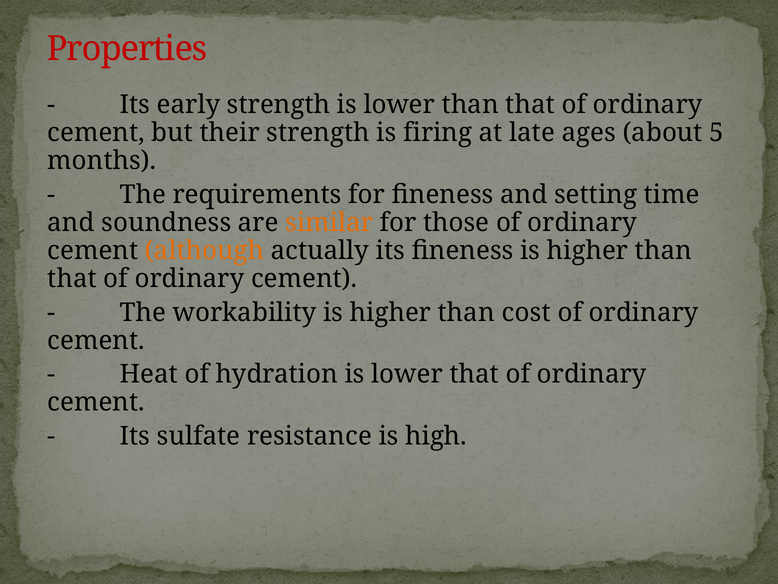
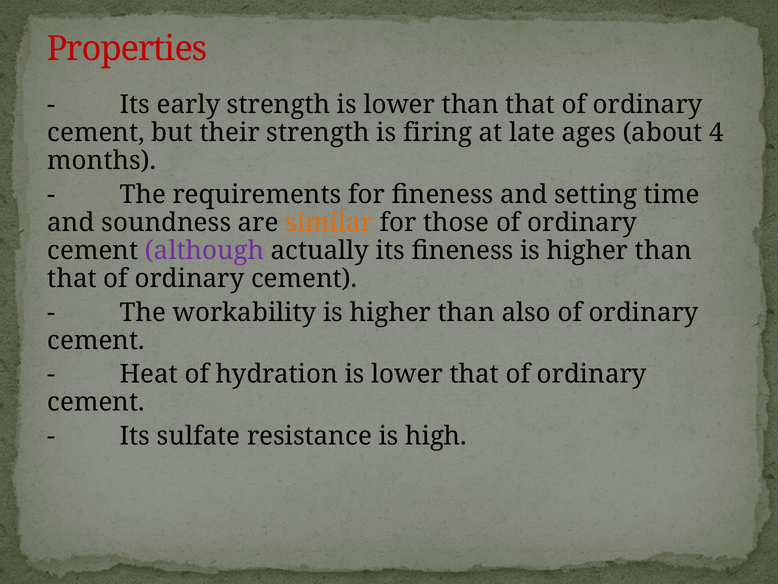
5: 5 -> 4
although colour: orange -> purple
cost: cost -> also
